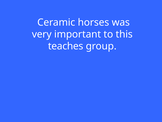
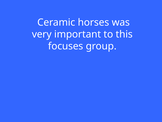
teaches: teaches -> focuses
